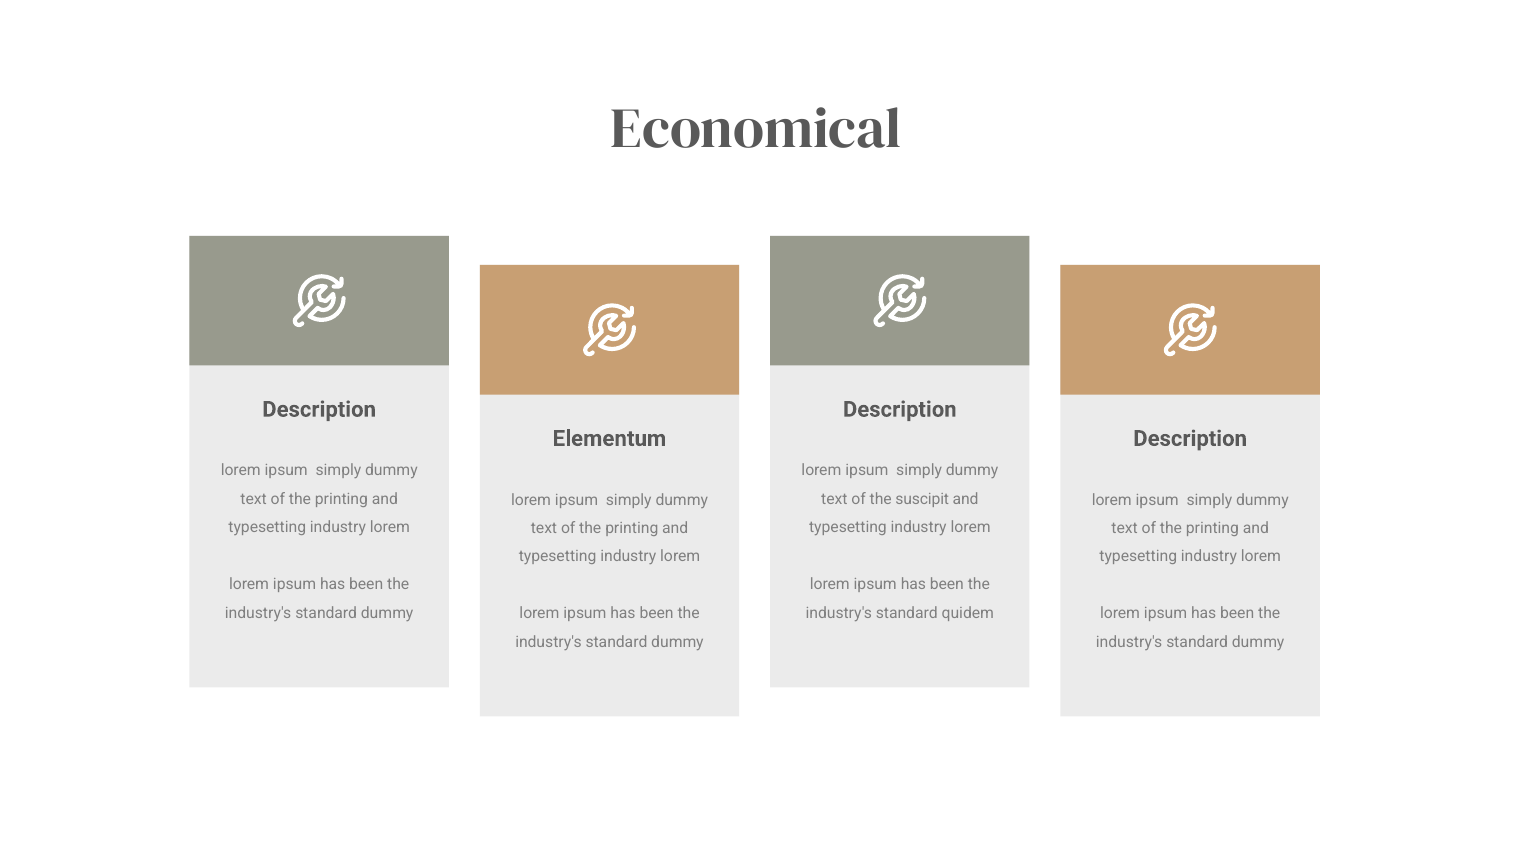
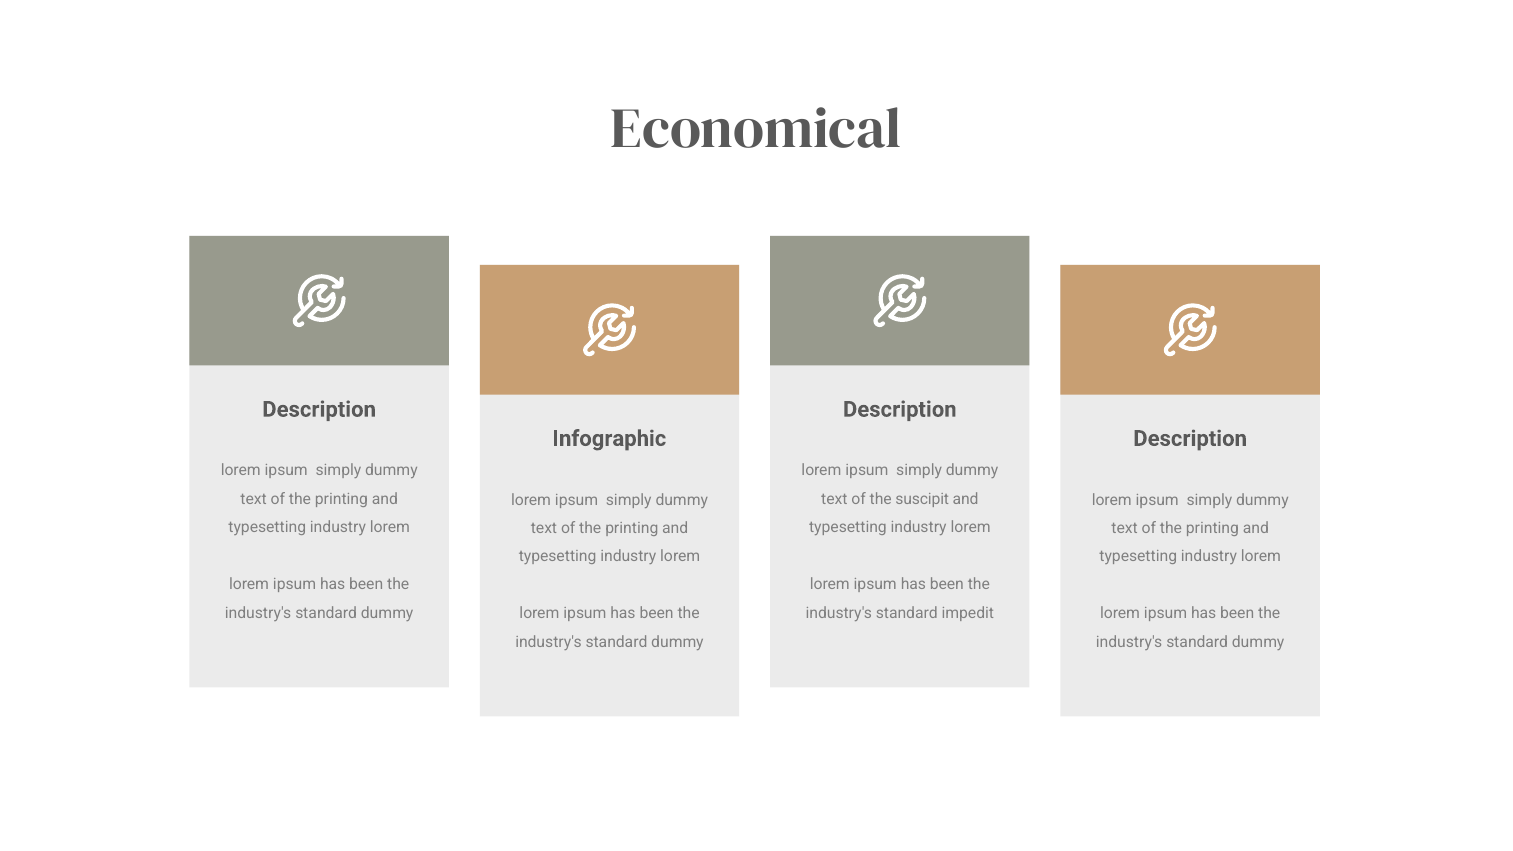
Elementum: Elementum -> Infographic
quidem: quidem -> impedit
